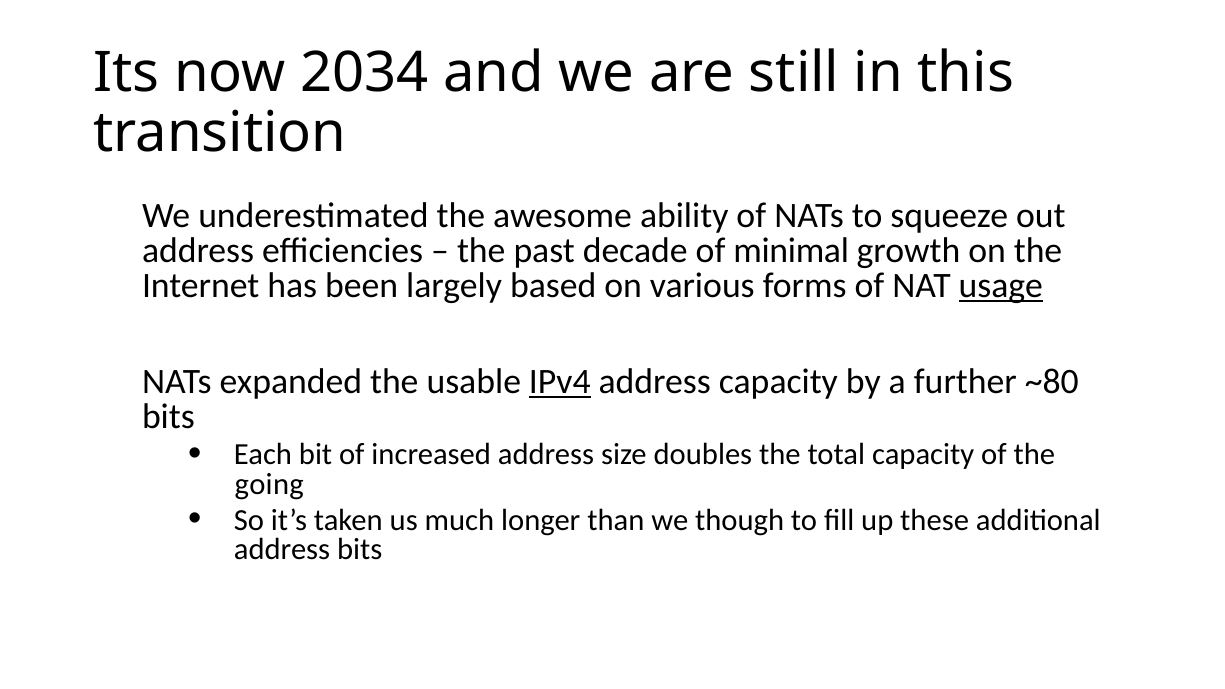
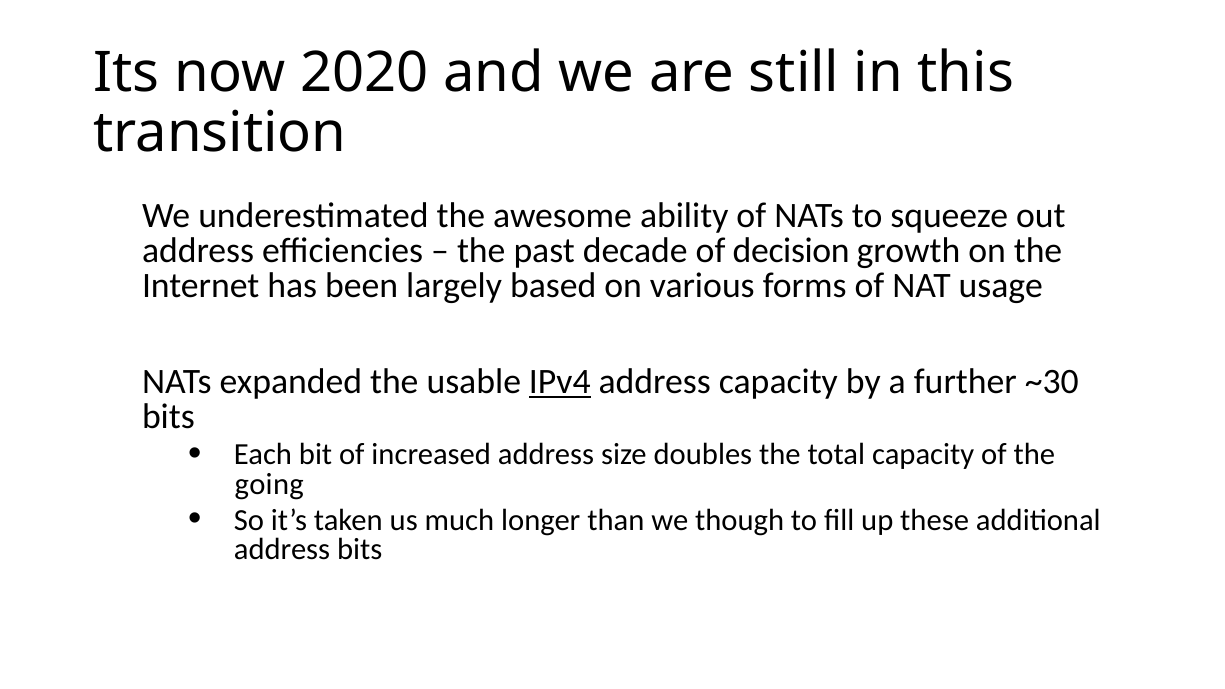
2034: 2034 -> 2020
minimal: minimal -> decision
usage underline: present -> none
~80: ~80 -> ~30
